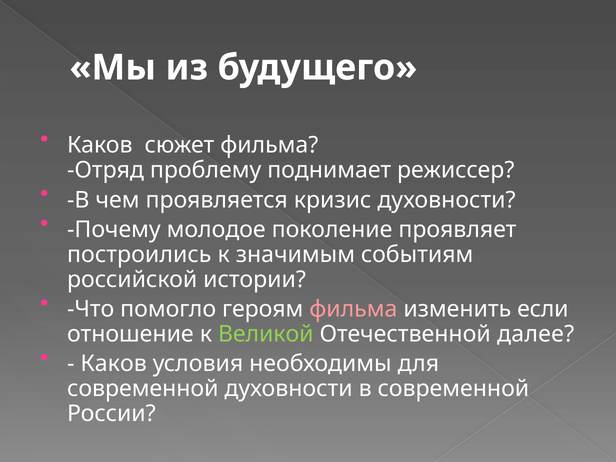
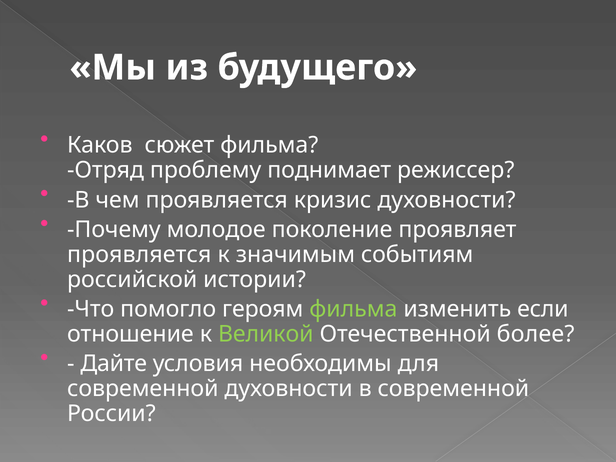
построились at (139, 254): построились -> проявляется
фильма at (353, 309) colour: pink -> light green
далее: далее -> более
Каков at (114, 364): Каков -> Дайте
